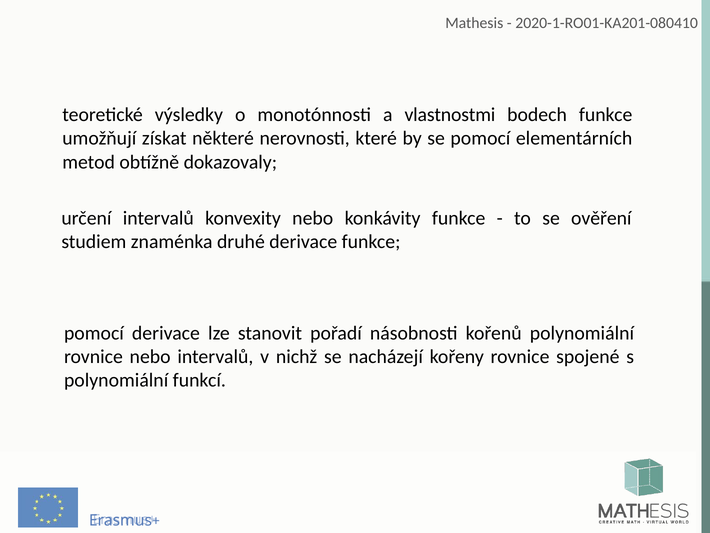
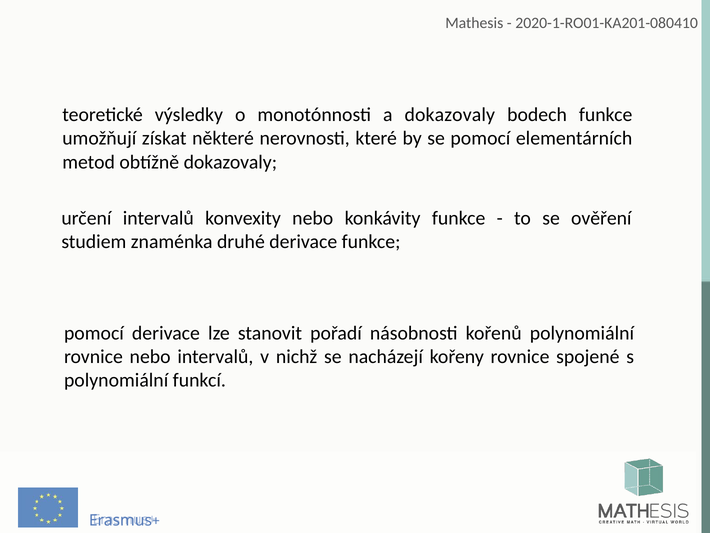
a vlastnostmi: vlastnostmi -> dokazovaly
